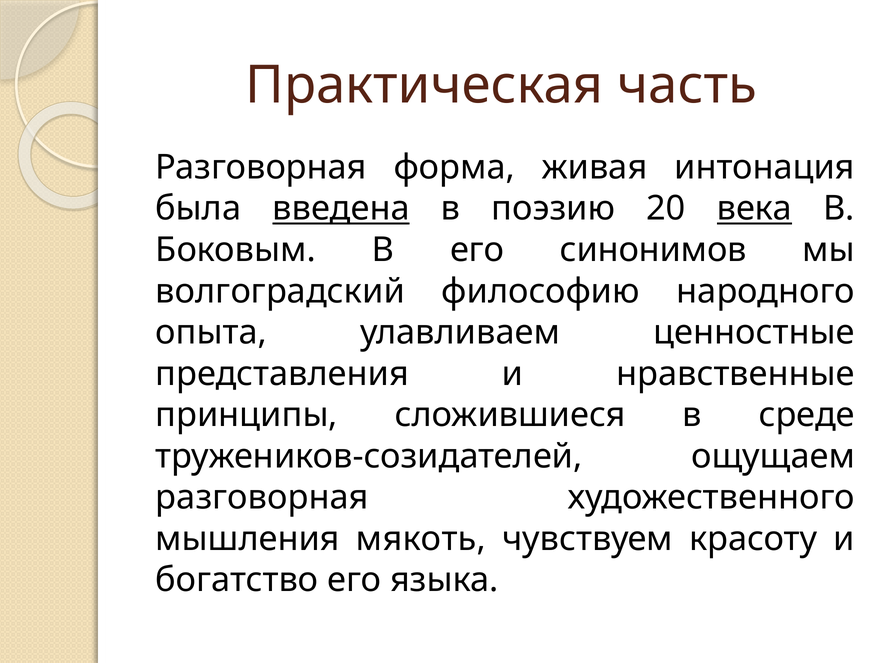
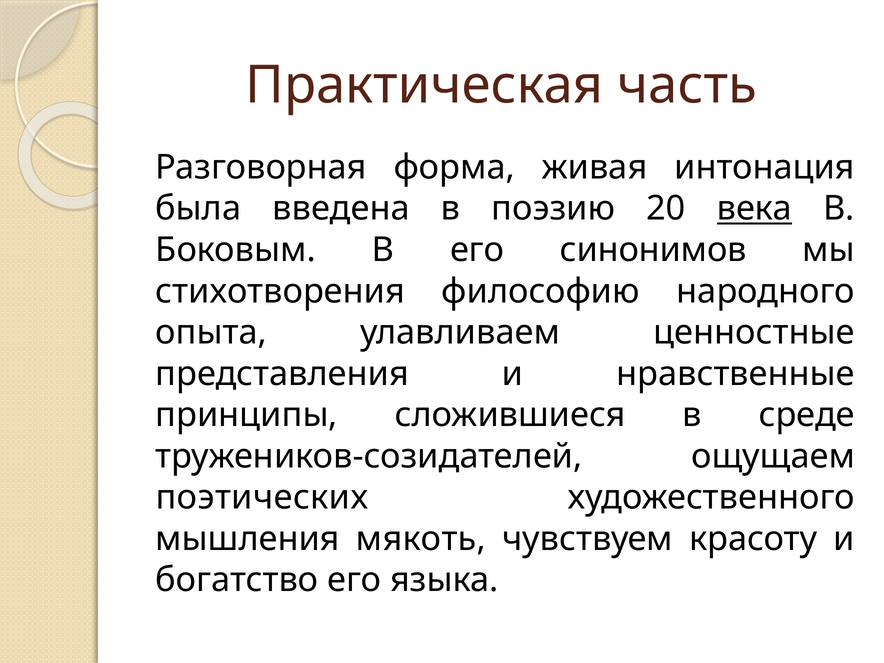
введена underline: present -> none
волгоградский: волгоградский -> стихотворения
разговорная at (262, 498): разговорная -> поэтических
